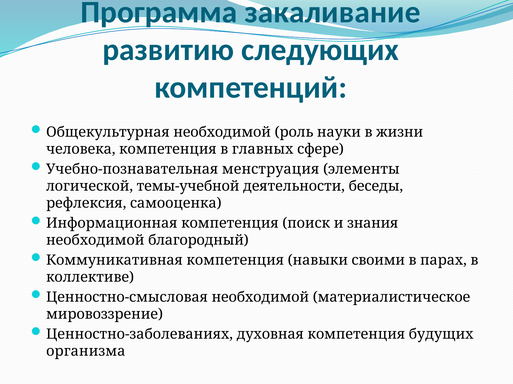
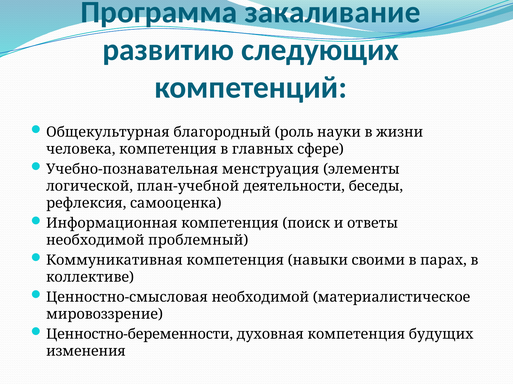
Общекультурная необходимой: необходимой -> благородный
темы-учебной: темы-учебной -> план-учебной
знания: знания -> ответы
благородный: благородный -> проблемный
Ценностно-заболеваниях: Ценностно-заболеваниях -> Ценностно-беременности
организма: организма -> изменения
